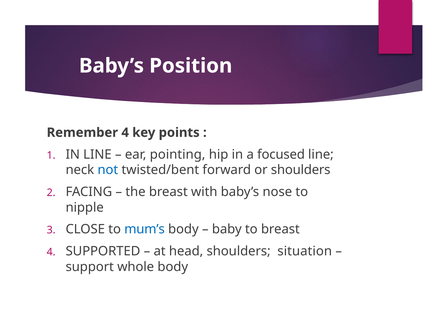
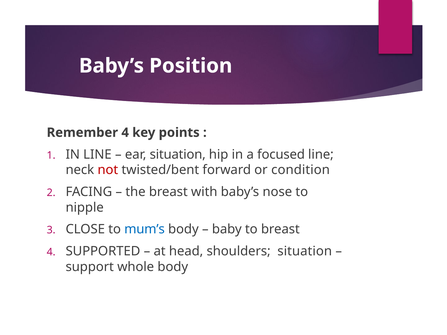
ear pointing: pointing -> situation
not colour: blue -> red
or shoulders: shoulders -> condition
